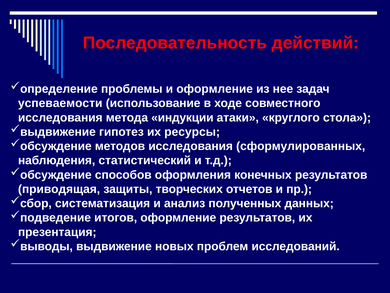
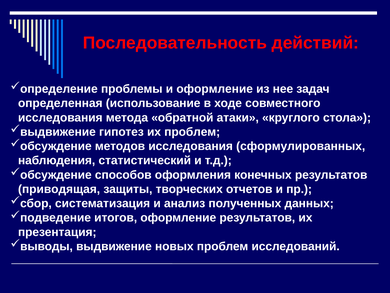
успеваемости: успеваемости -> определенная
индукции: индукции -> обратной
их ресурсы: ресурсы -> проблем
